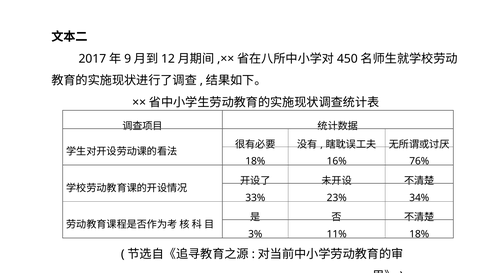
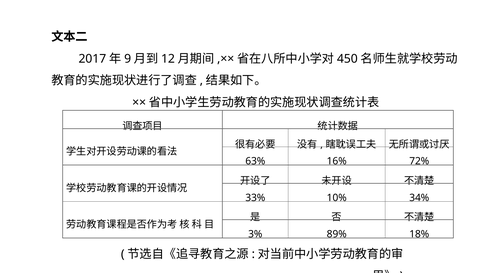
18% at (255, 161): 18% -> 63%
76%: 76% -> 72%
23%: 23% -> 10%
11%: 11% -> 89%
